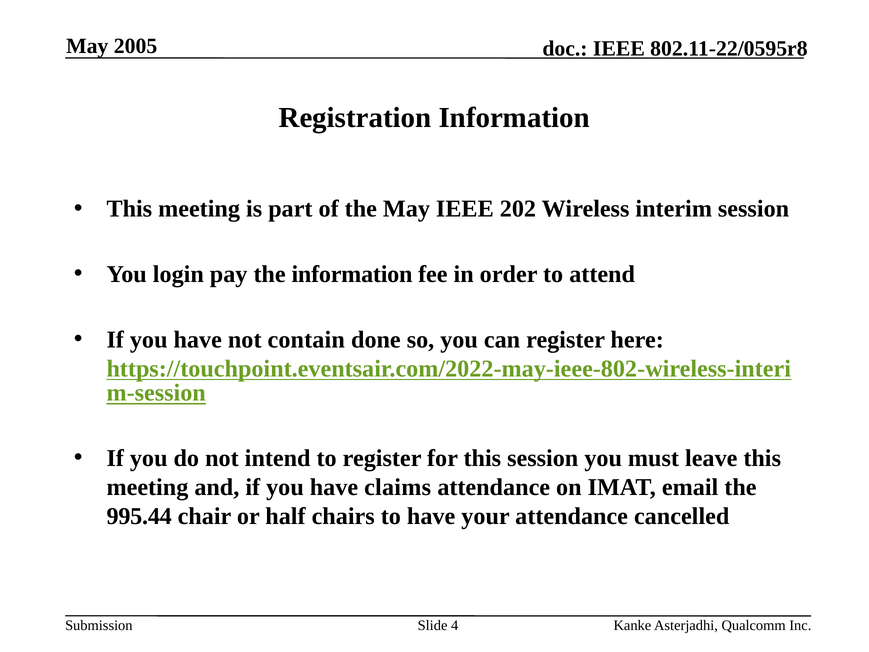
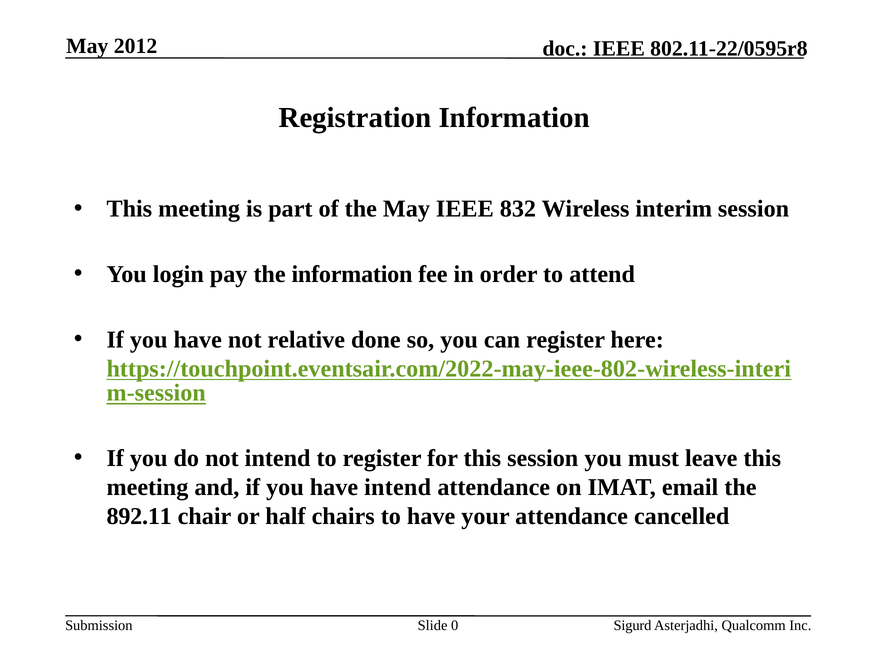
2005: 2005 -> 2012
202: 202 -> 832
contain: contain -> relative
have claims: claims -> intend
995.44: 995.44 -> 892.11
4: 4 -> 0
Kanke: Kanke -> Sigurd
